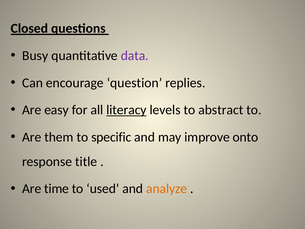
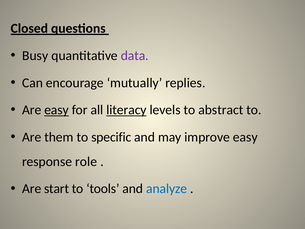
question: question -> mutually
easy at (57, 110) underline: none -> present
improve onto: onto -> easy
title: title -> role
time: time -> start
used: used -> tools
analyze colour: orange -> blue
